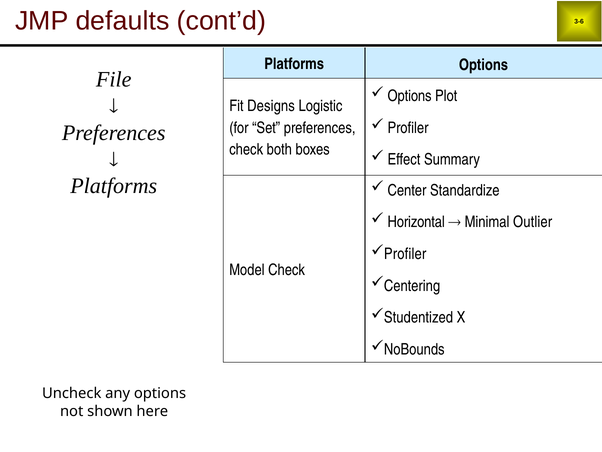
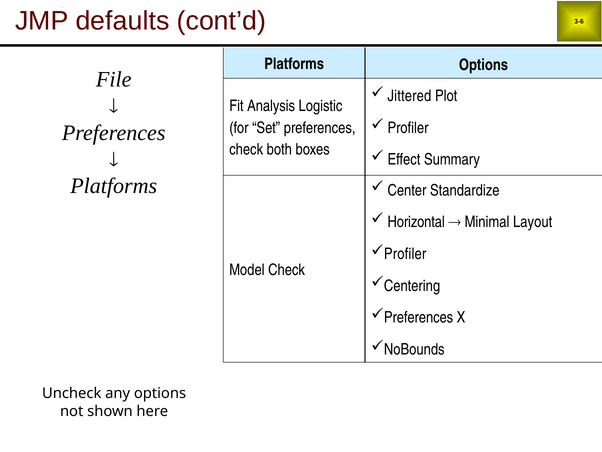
Options at (410, 96): Options -> Jittered
Designs: Designs -> Analysis
Outlier: Outlier -> Layout
Studentized at (419, 317): Studentized -> Preferences
